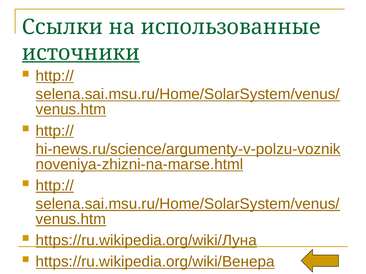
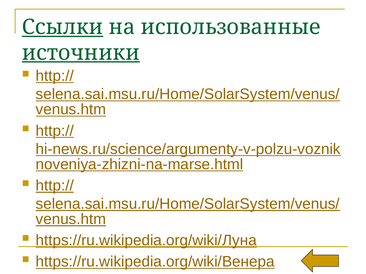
Ссылки underline: none -> present
